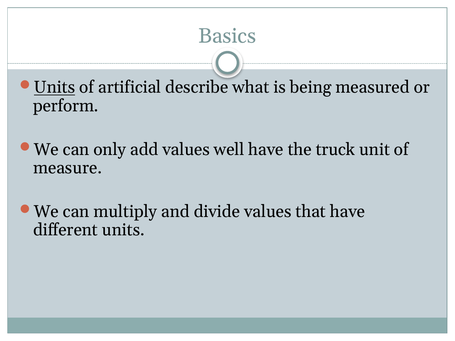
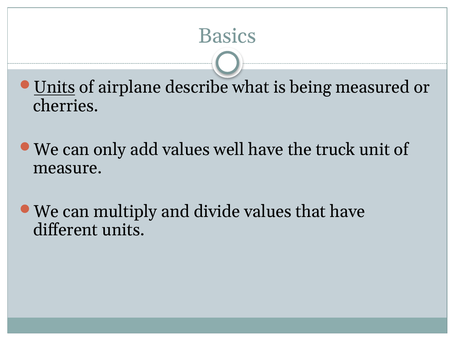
artificial: artificial -> airplane
perform: perform -> cherries
